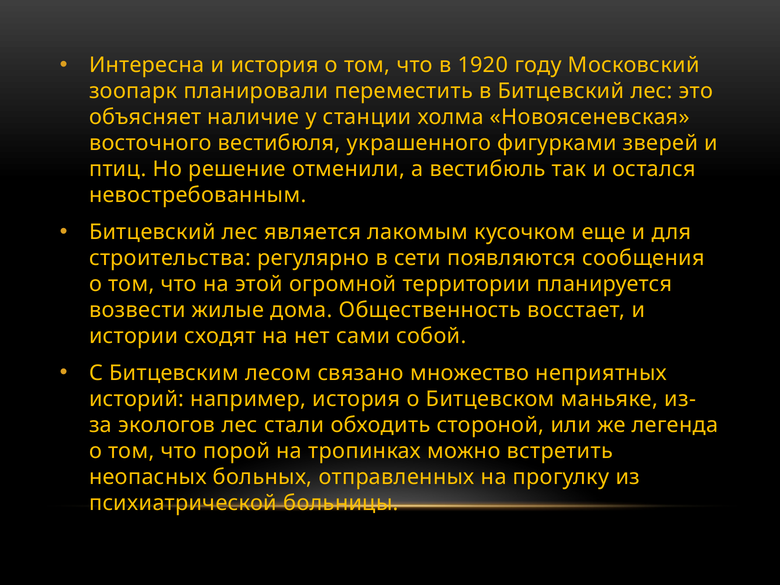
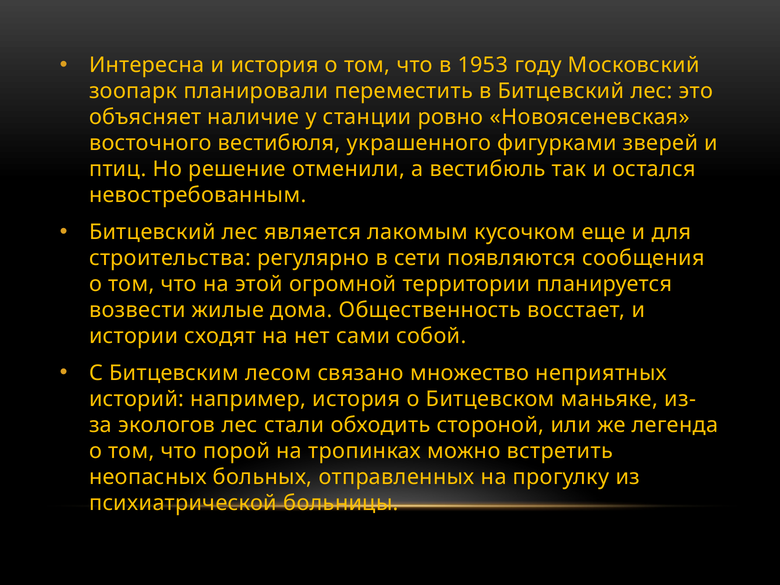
1920: 1920 -> 1953
холма: холма -> ровно
